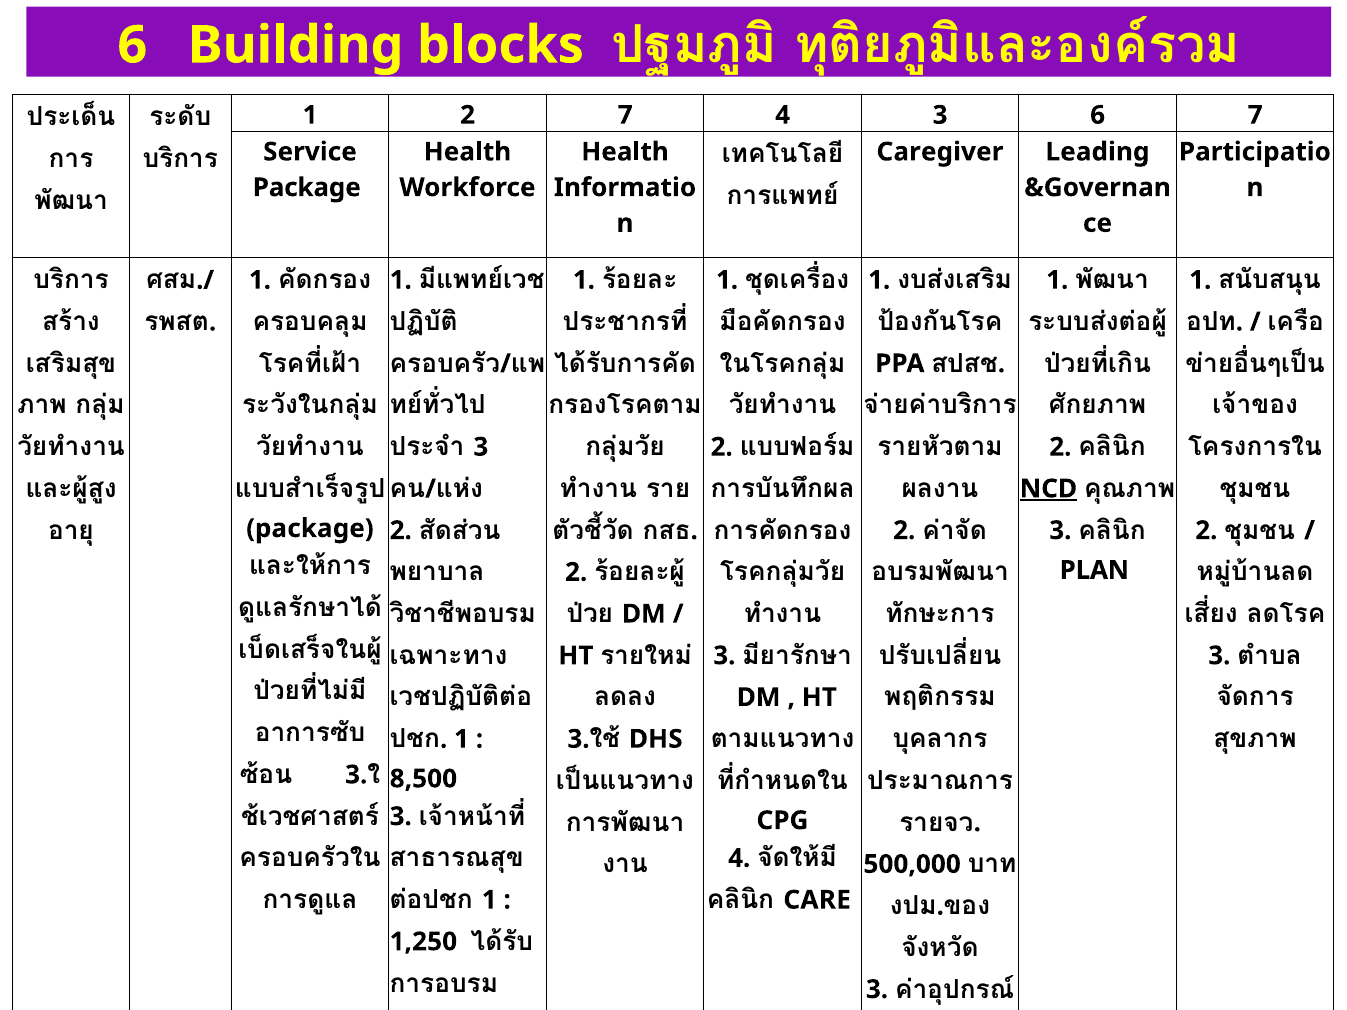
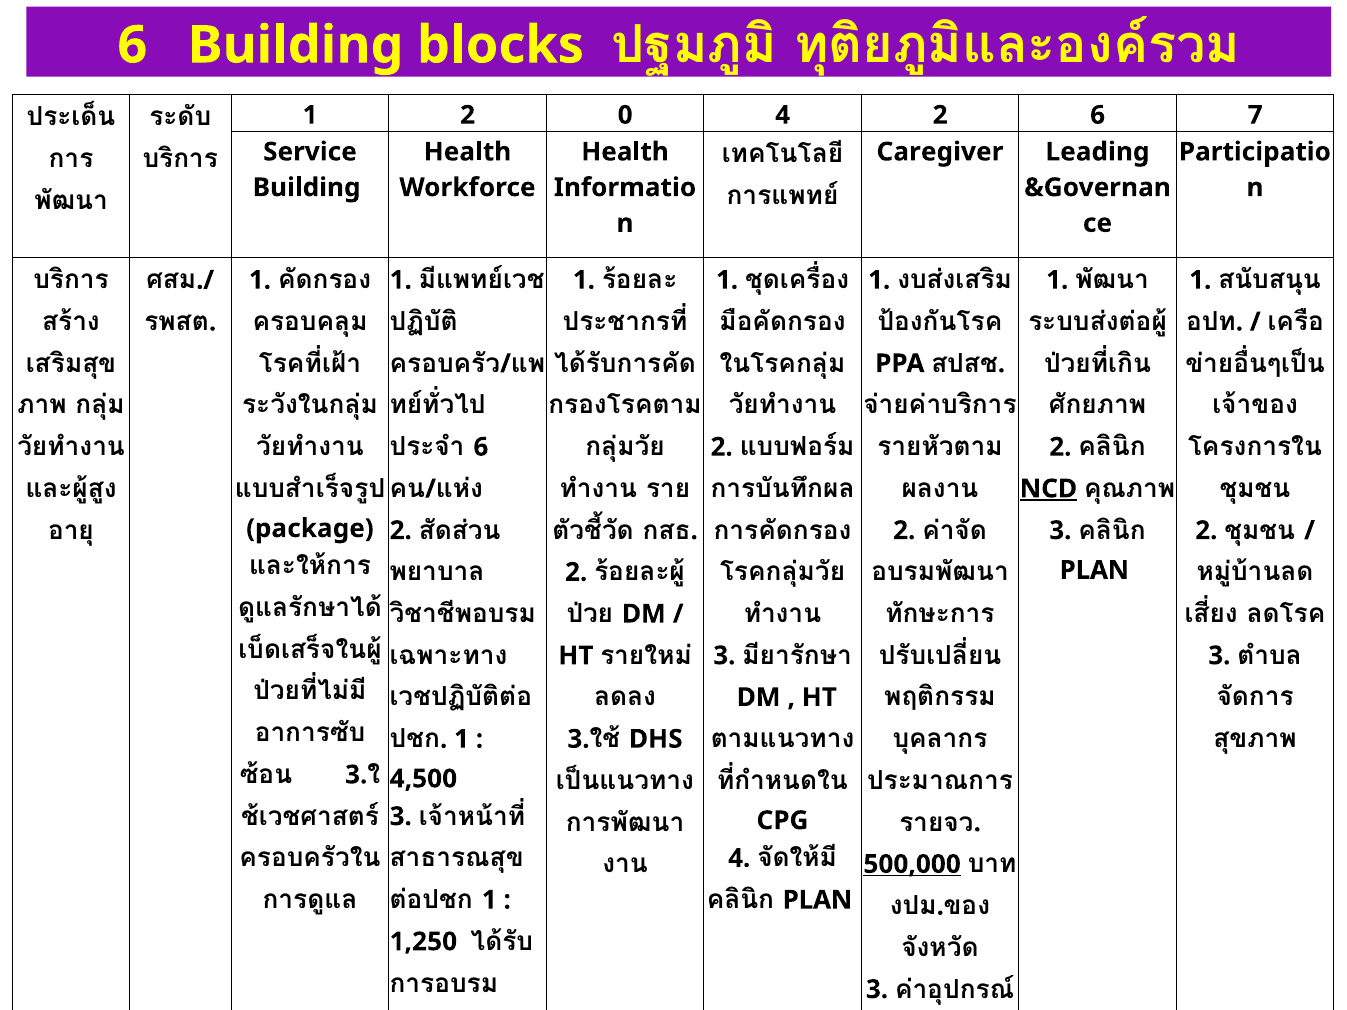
2 7: 7 -> 0
4 3: 3 -> 2
Package at (307, 188): Package -> Building
3 at (481, 447): 3 -> 6
8,500: 8,500 -> 4,500
500,000 underline: none -> present
CARE at (817, 900): CARE -> PLAN
